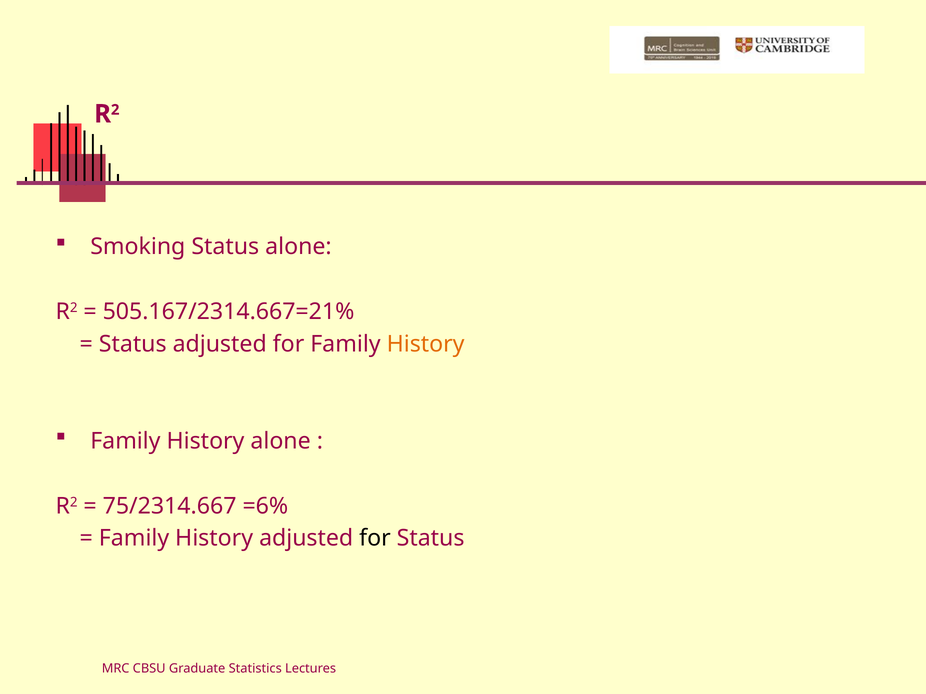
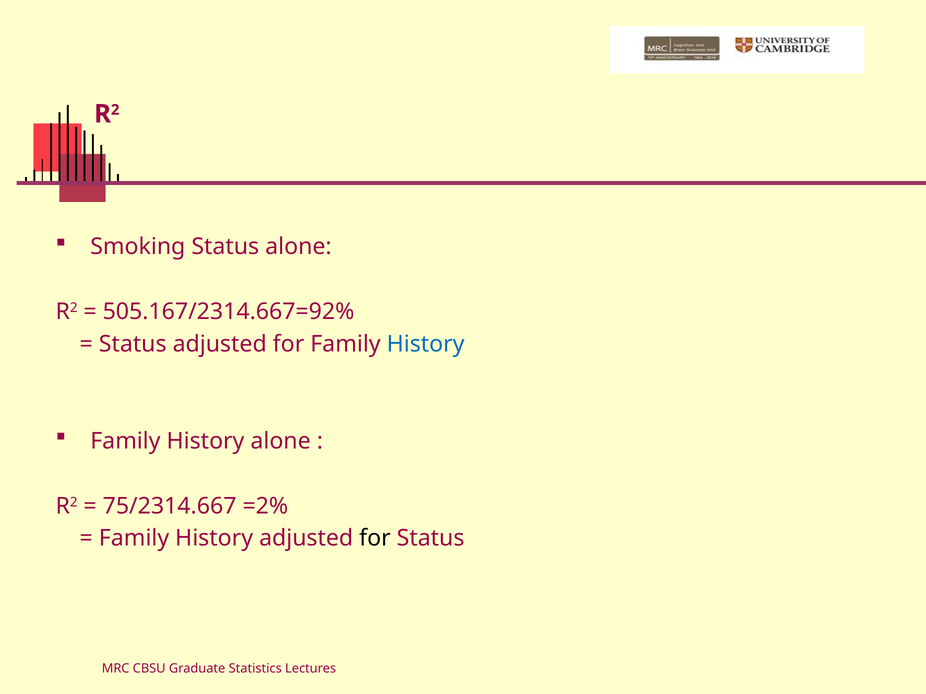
505.167/2314.667=21%: 505.167/2314.667=21% -> 505.167/2314.667=92%
History at (426, 344) colour: orange -> blue
=6%: =6% -> =2%
